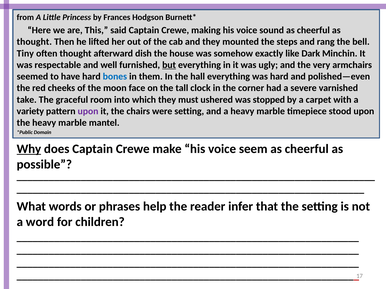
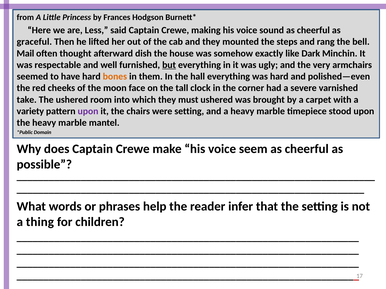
This: This -> Less
thought at (34, 42): thought -> graceful
Tiny: Tiny -> Mail
bones colour: blue -> orange
The graceful: graceful -> ushered
stopped: stopped -> brought
Why underline: present -> none
word: word -> thing
